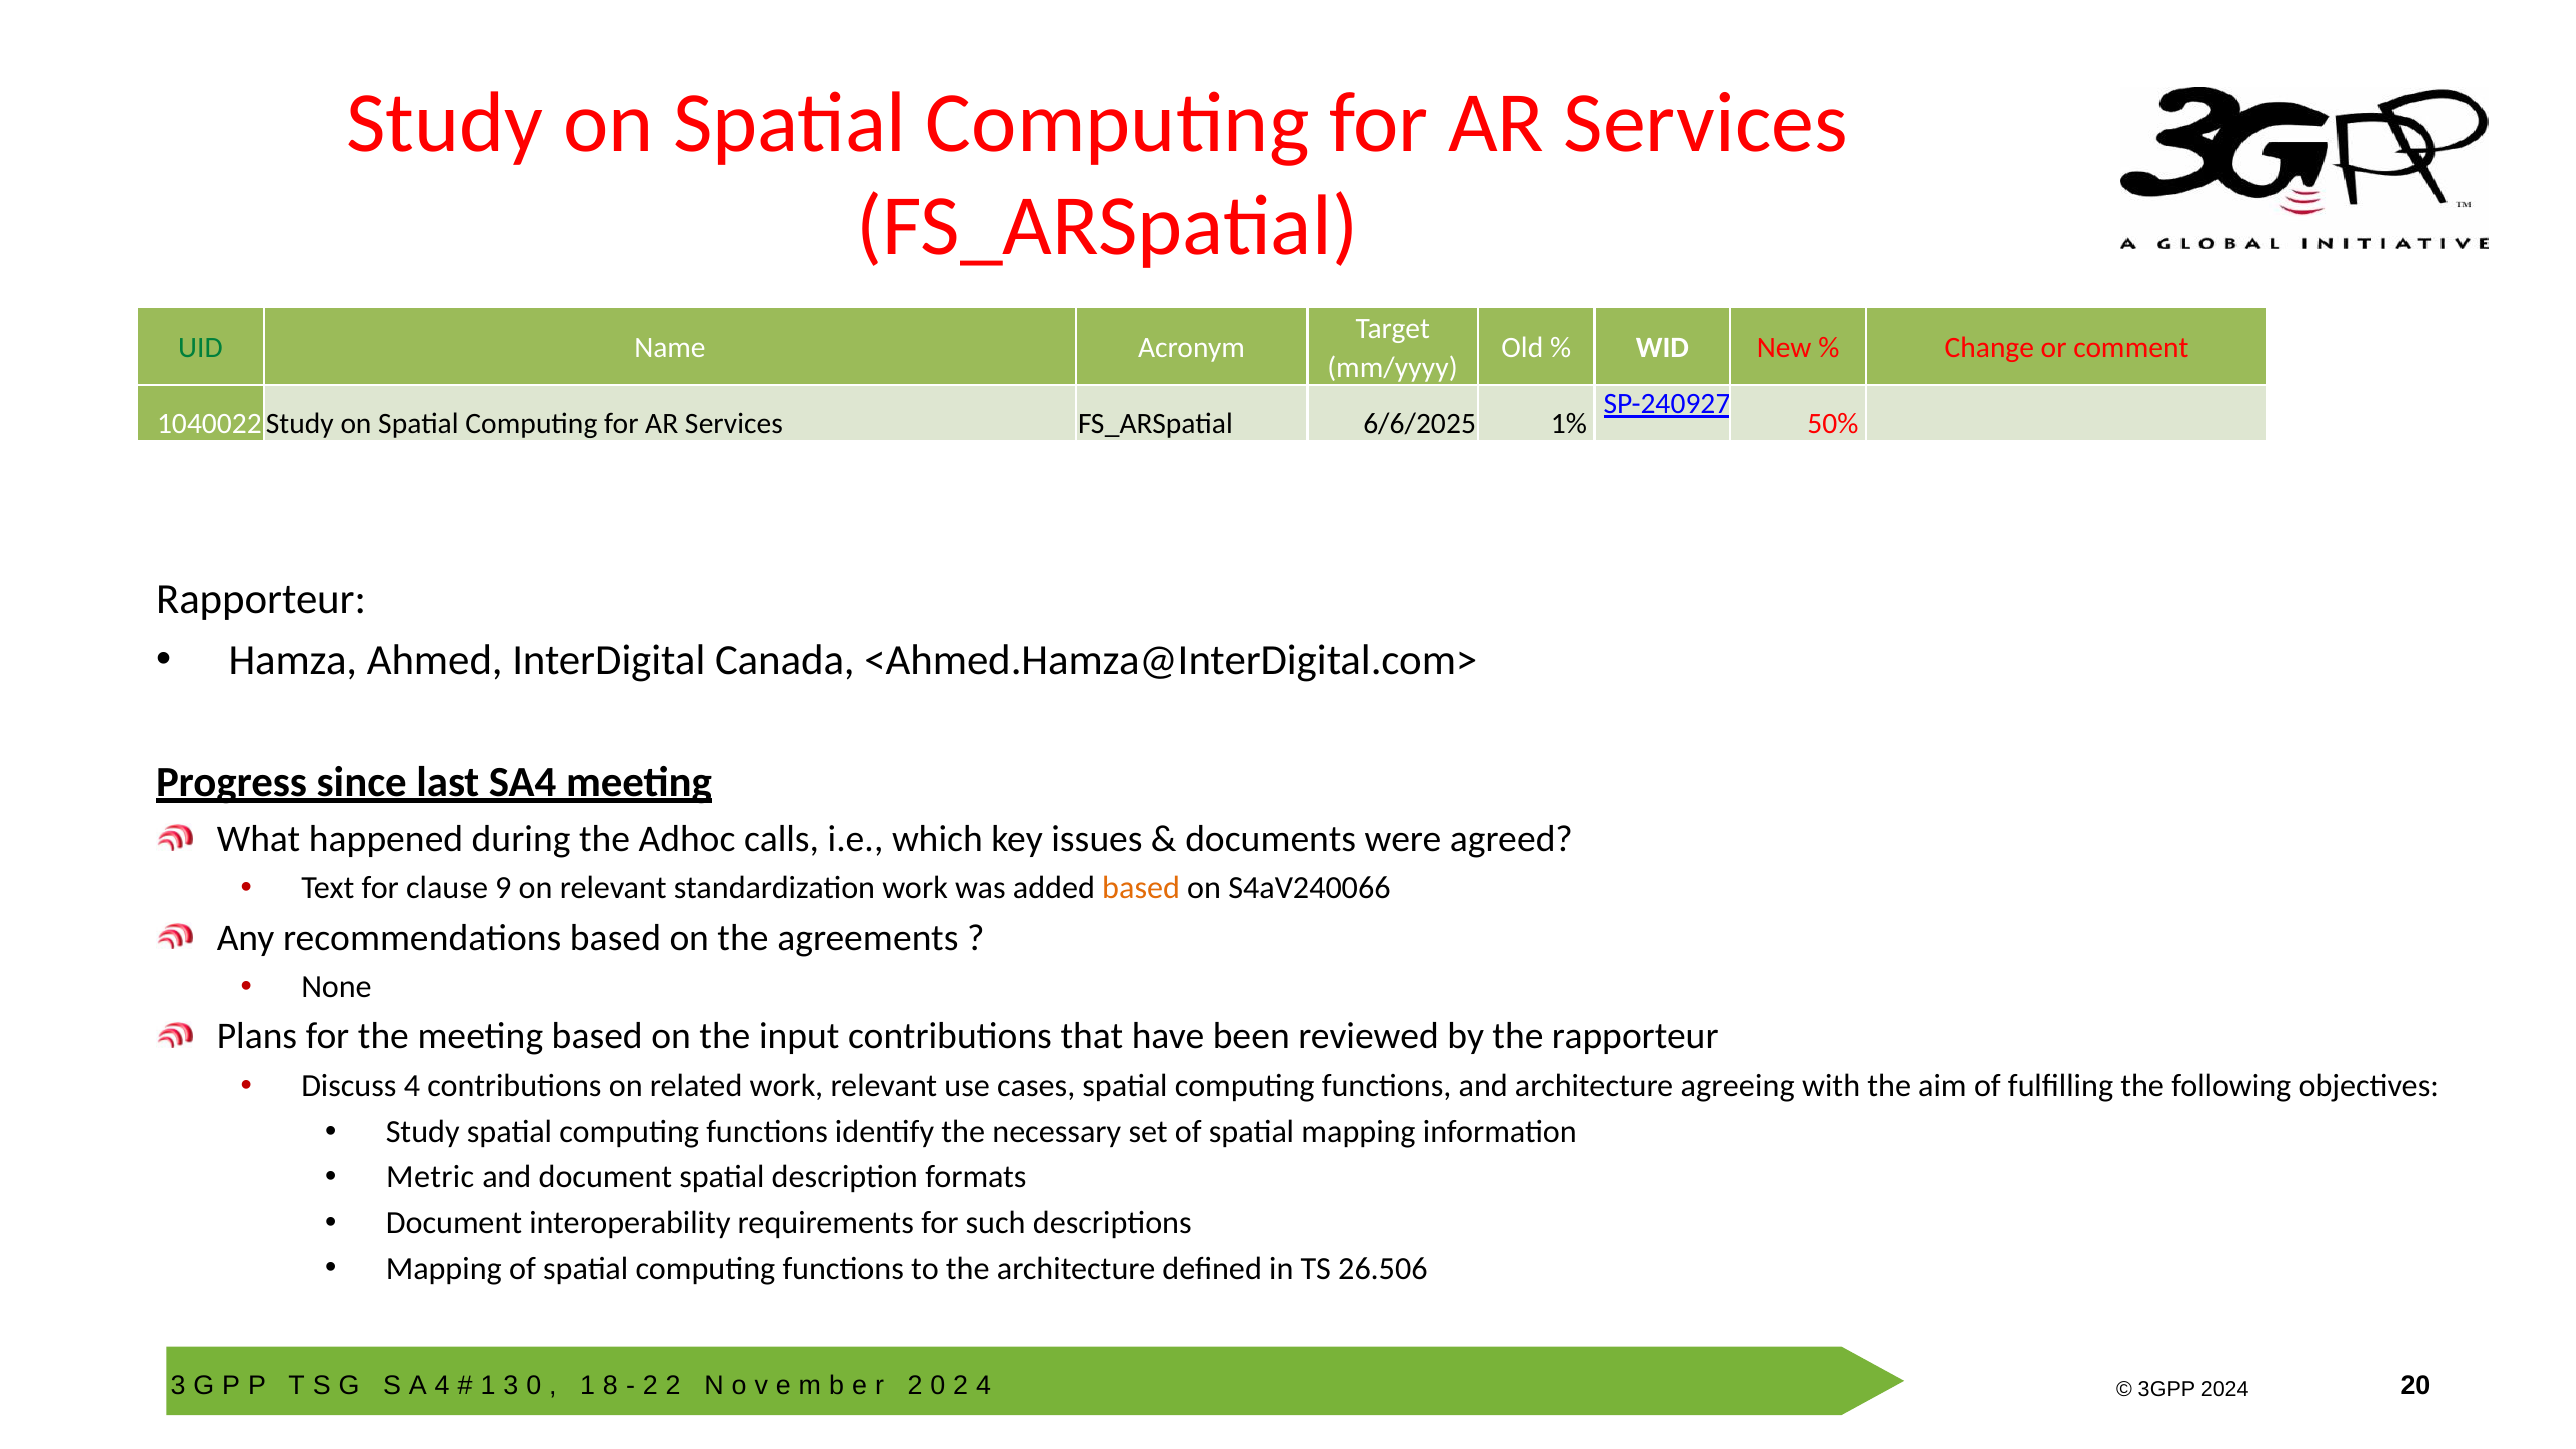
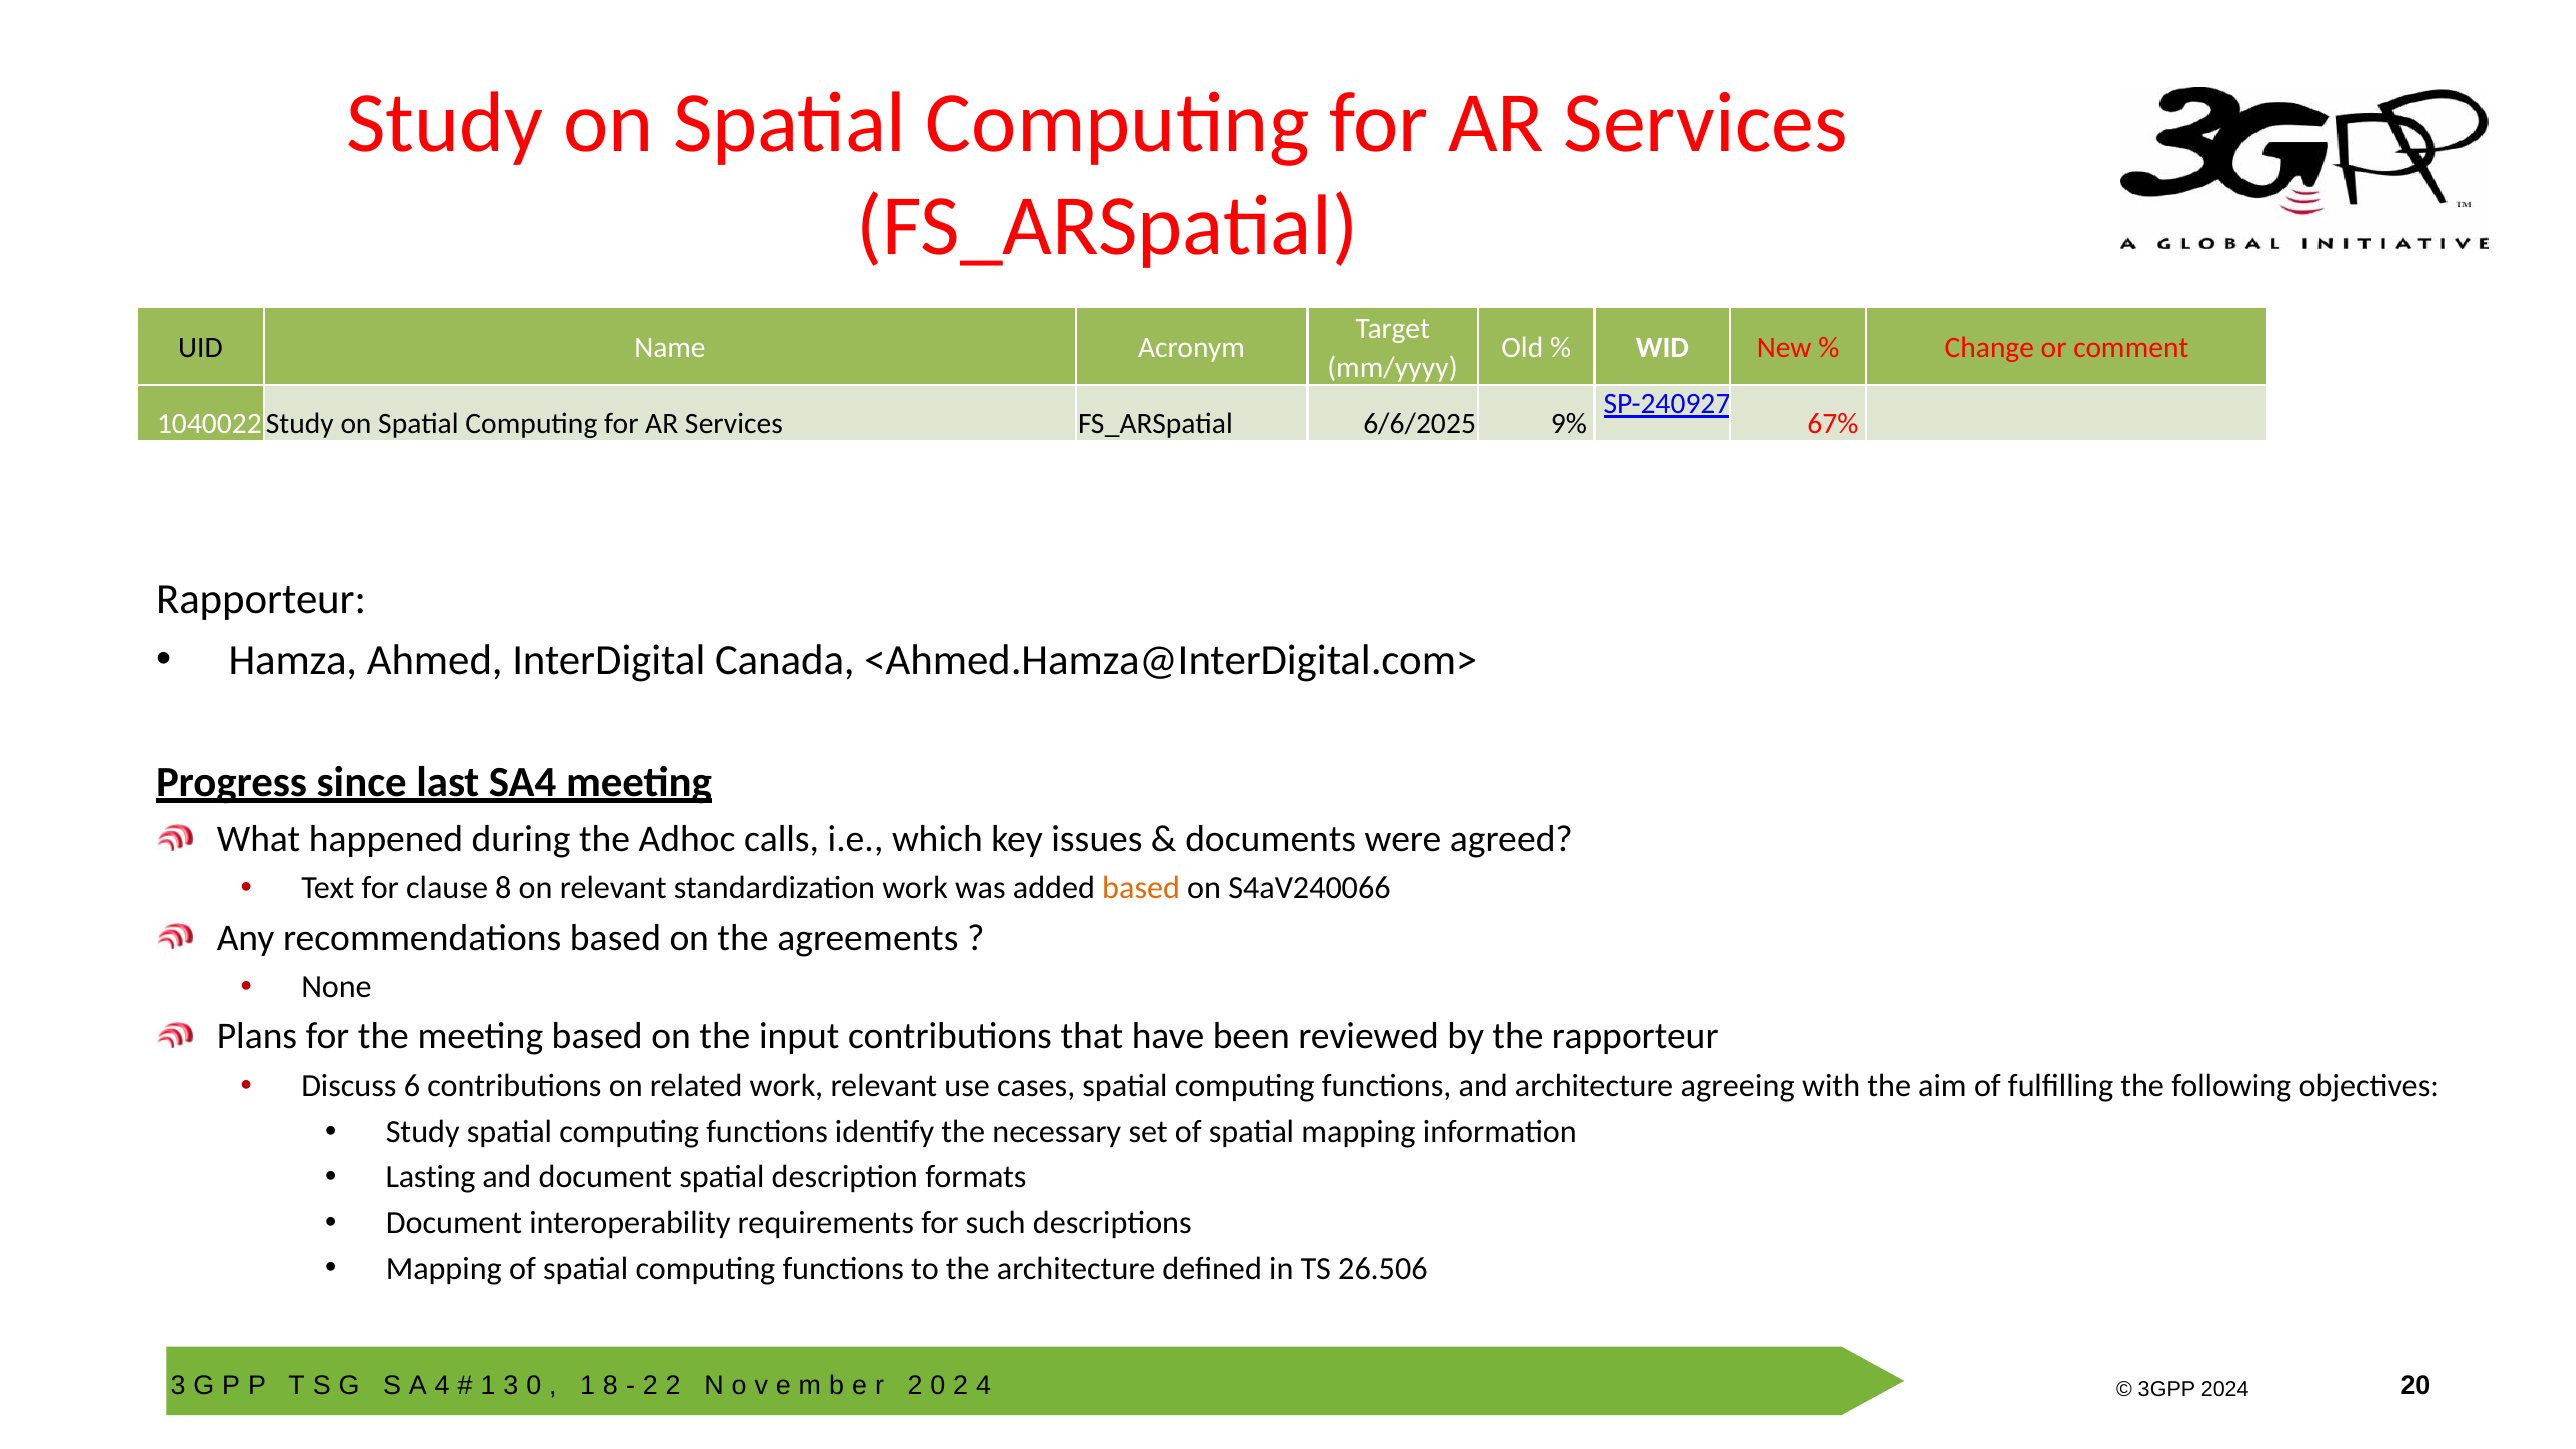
UID colour: green -> black
1%: 1% -> 9%
50%: 50% -> 67%
clause 9: 9 -> 8
Discuss 4: 4 -> 6
Metric: Metric -> Lasting
